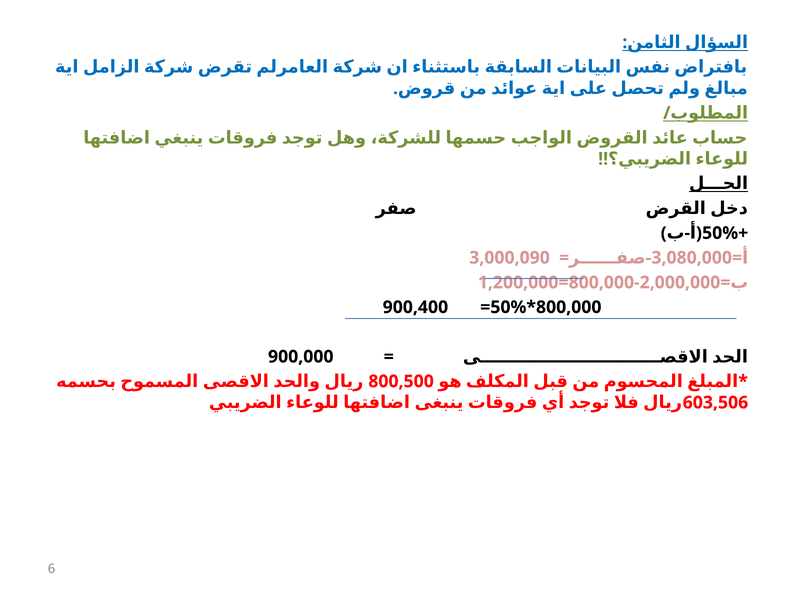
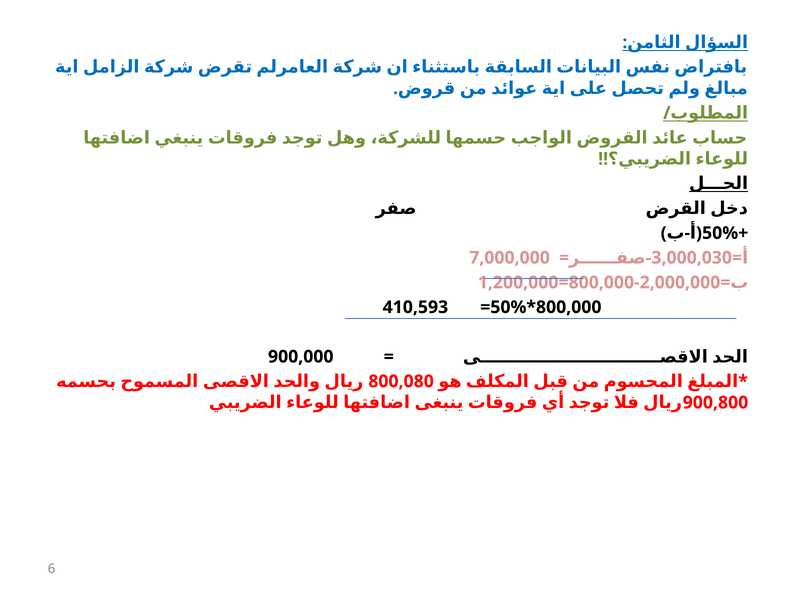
3,000,090: 3,000,090 -> 7,000,000
3,080,000: 3,080,000 -> 3,000,030
900,400: 900,400 -> 410,593
800,500: 800,500 -> 800,080
603,506: 603,506 -> 900,800
